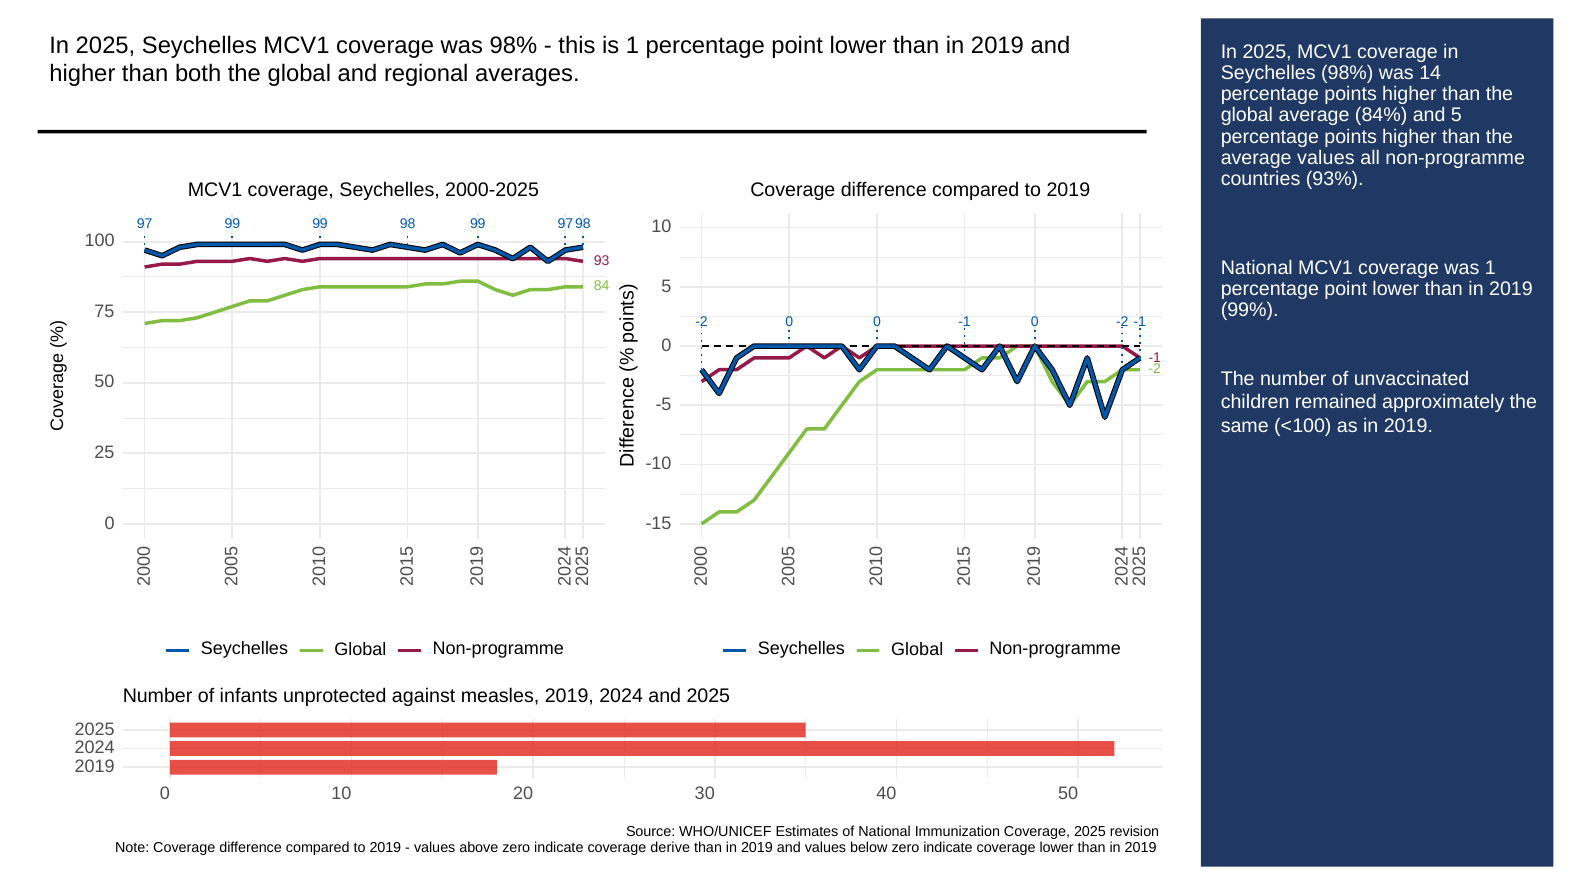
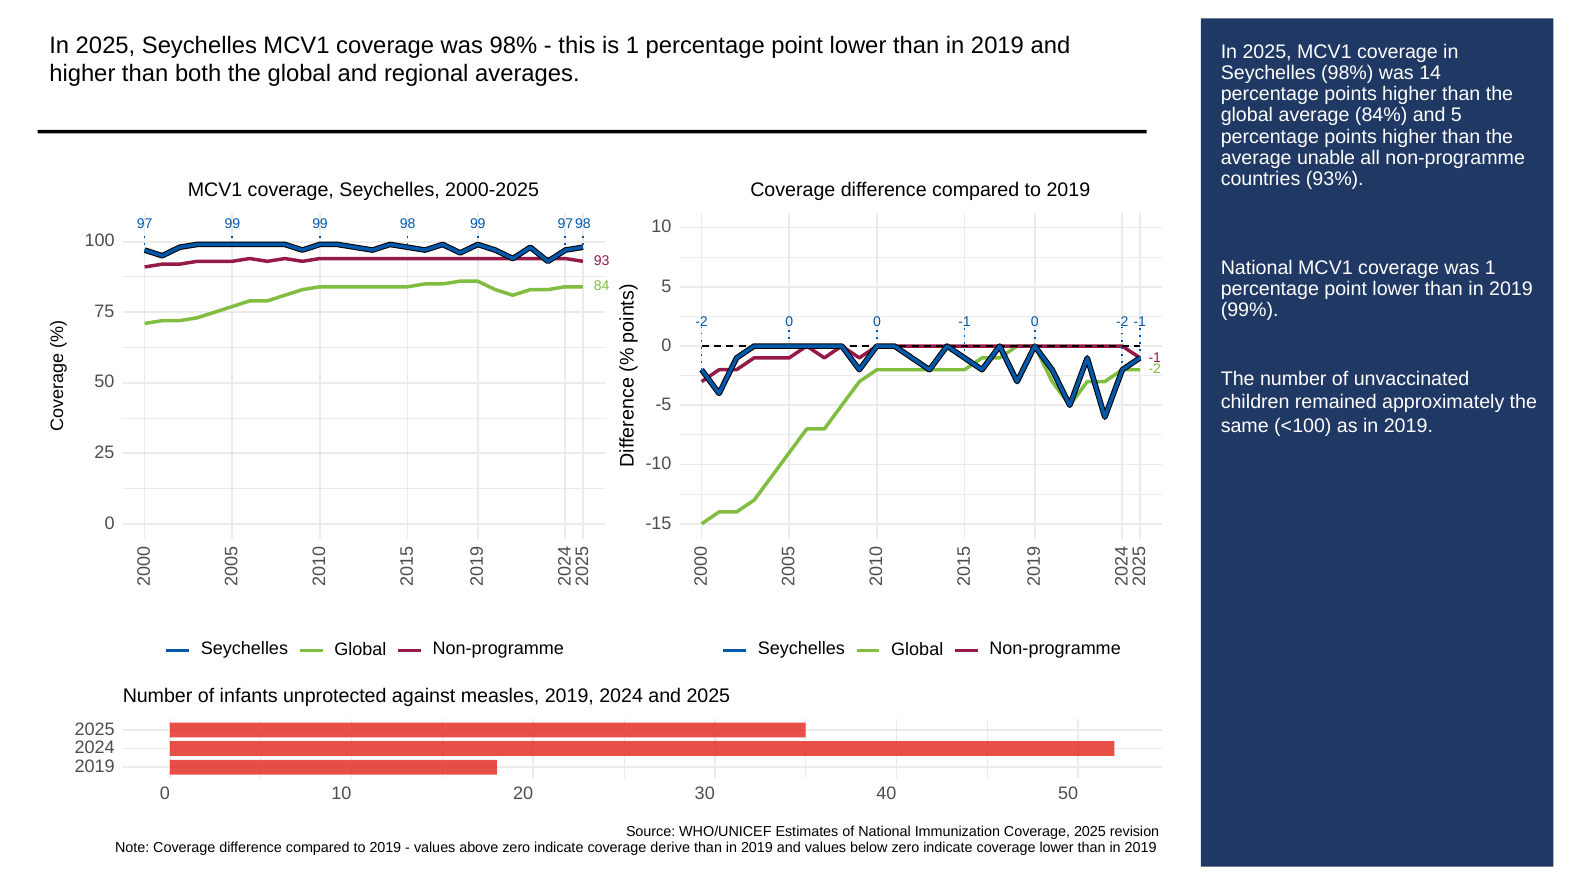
average values: values -> unable
